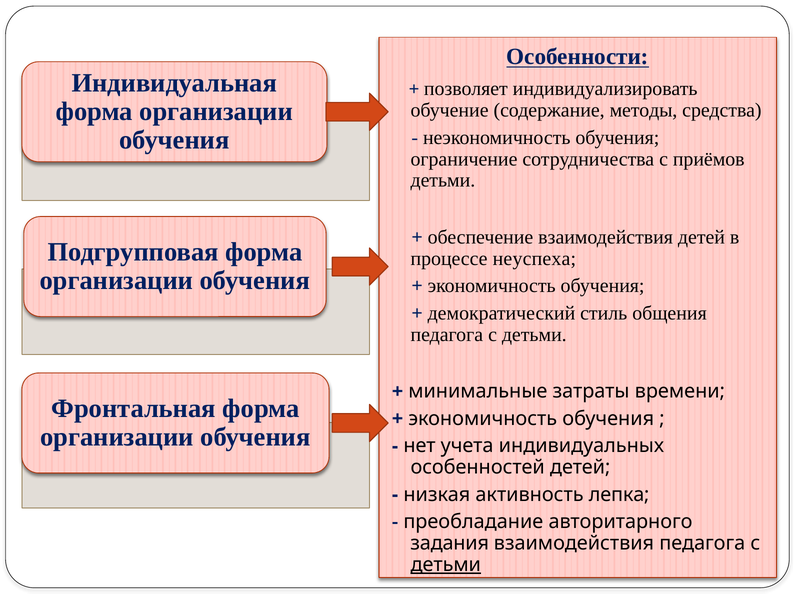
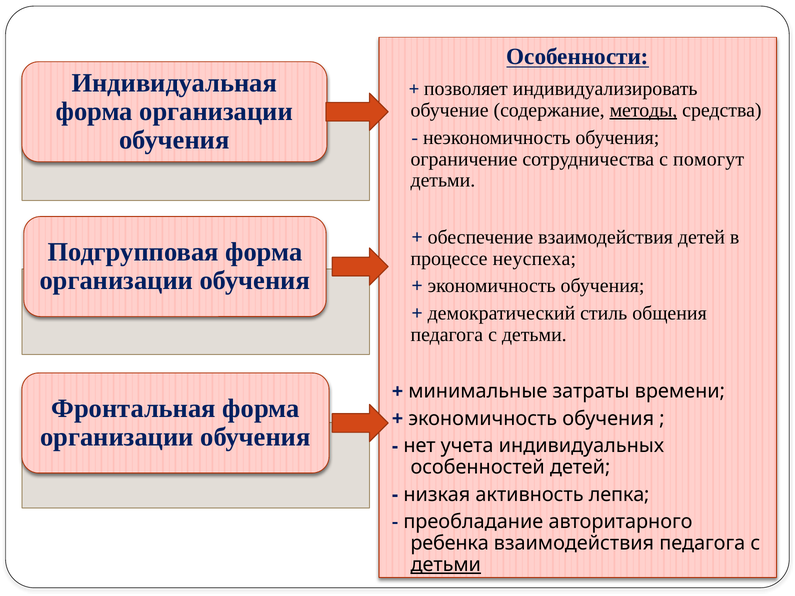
методы underline: none -> present
приёмов: приёмов -> помогут
задания: задания -> ребенка
